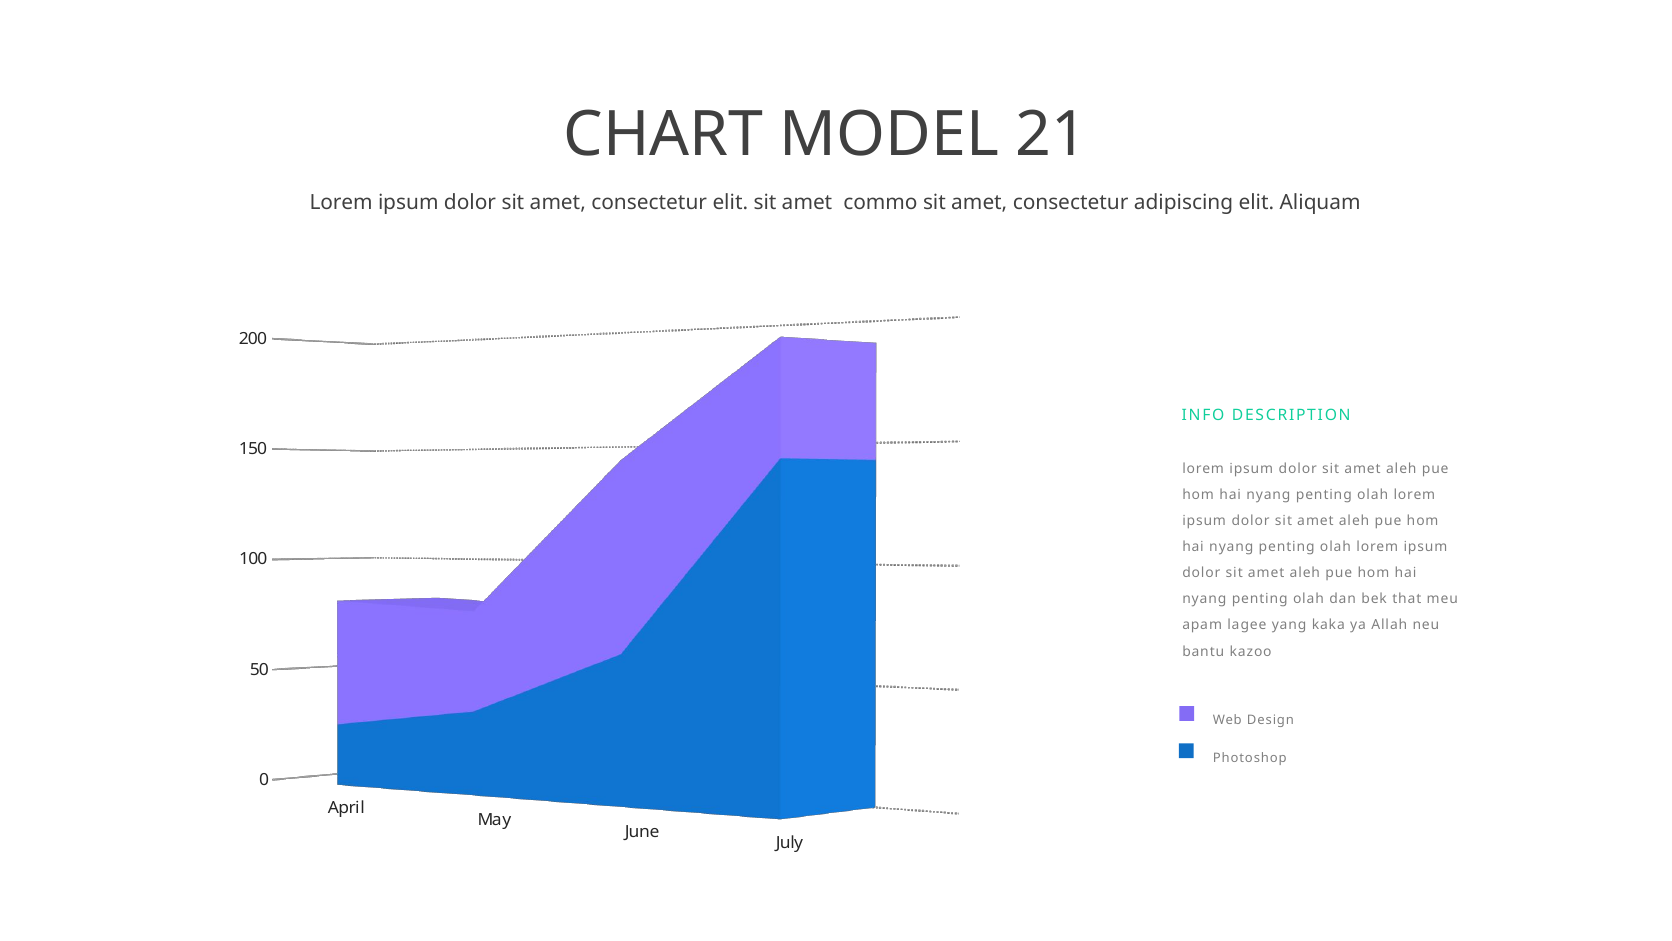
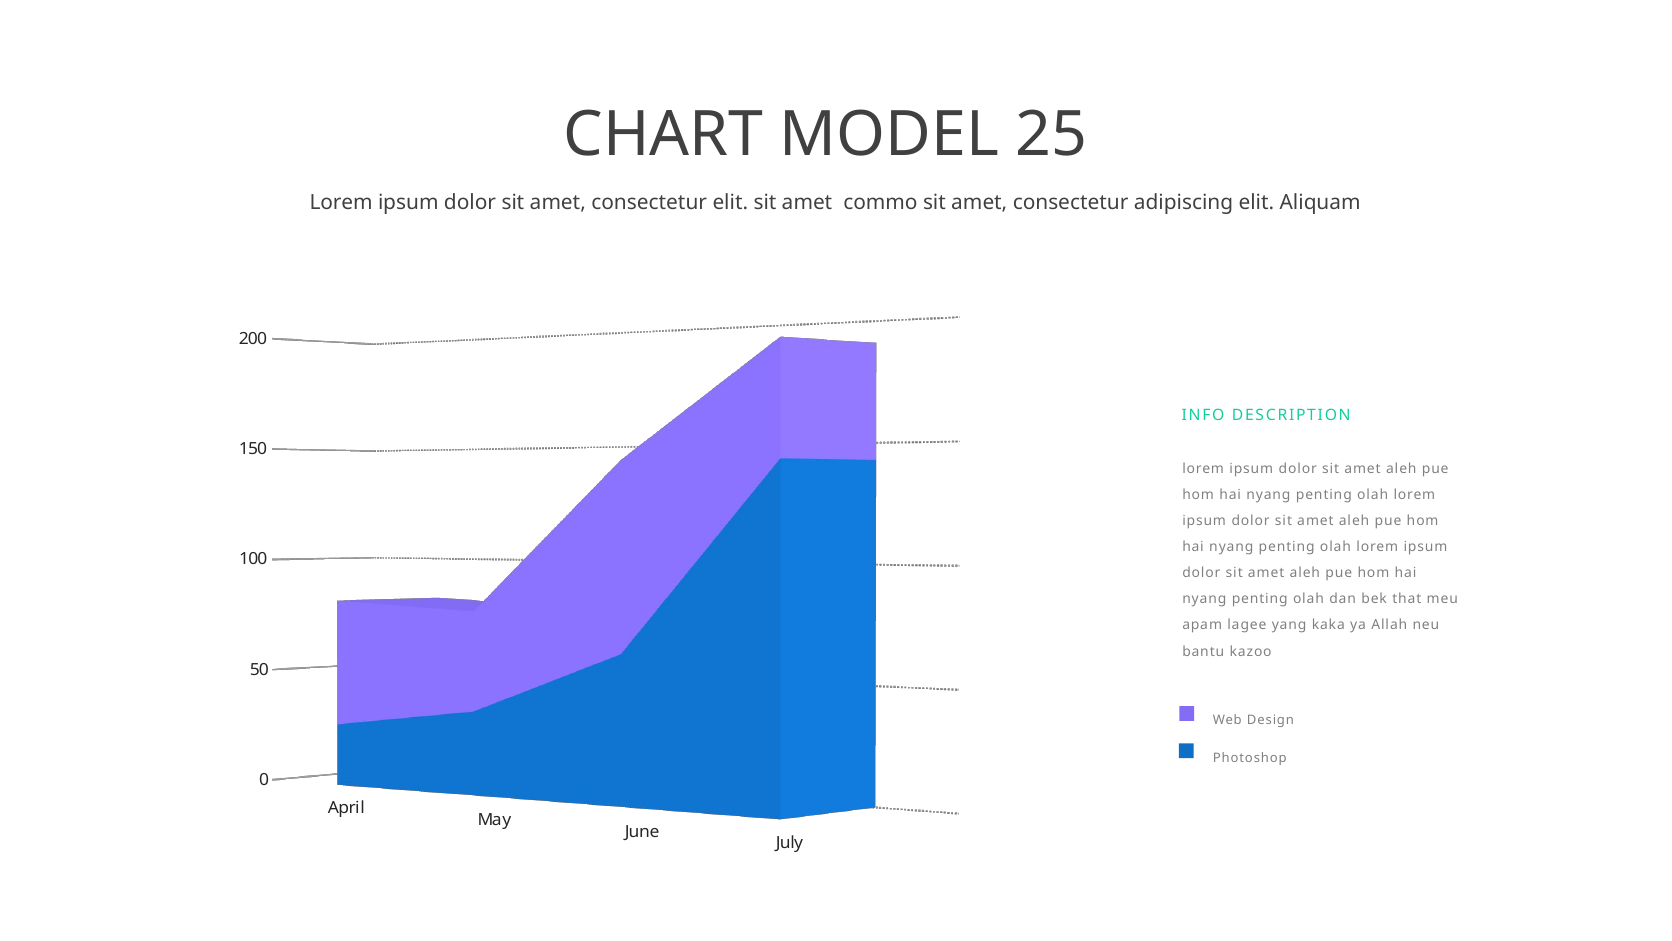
21: 21 -> 25
